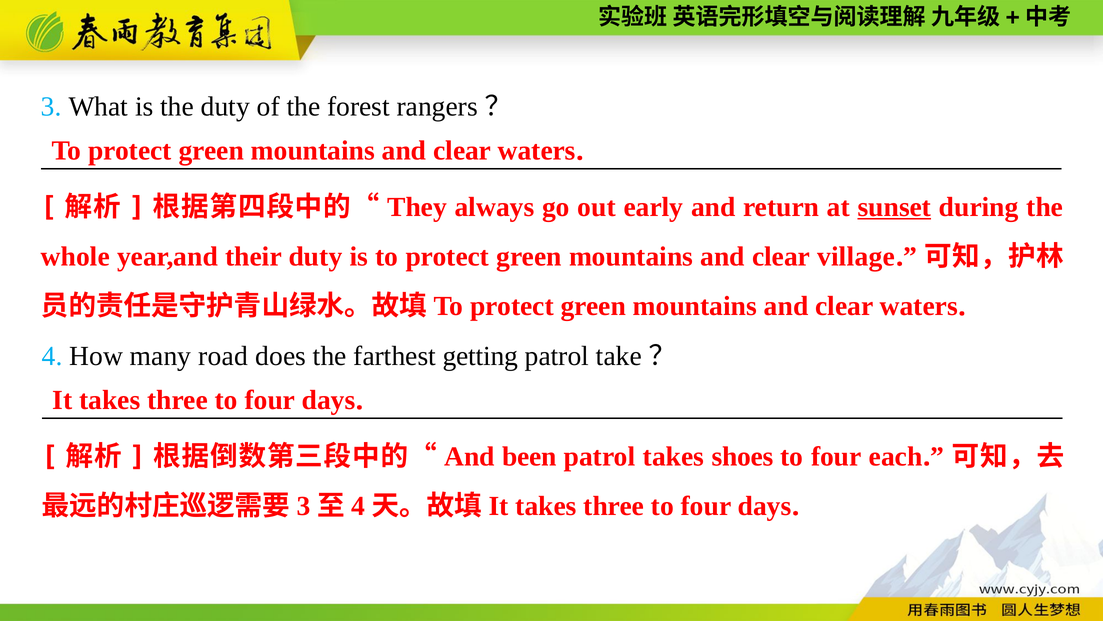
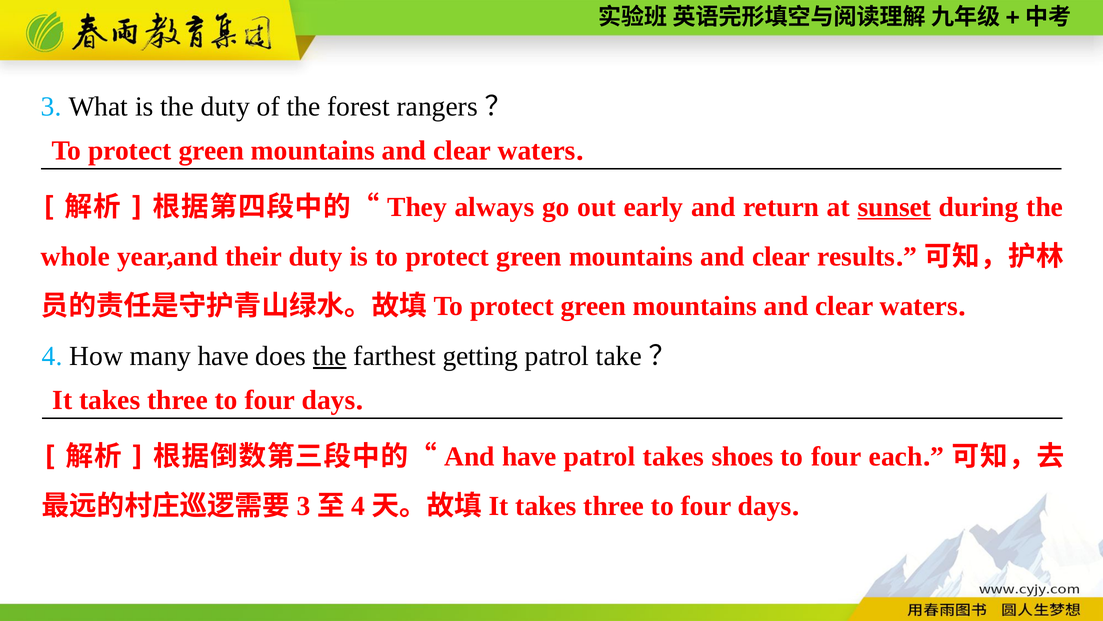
village: village -> results
many road: road -> have
the at (330, 356) underline: none -> present
And been: been -> have
